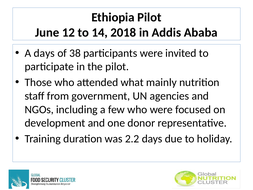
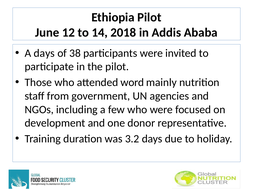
what: what -> word
2.2: 2.2 -> 3.2
